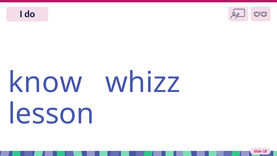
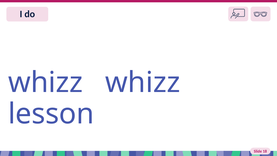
know at (45, 83): know -> whizz
